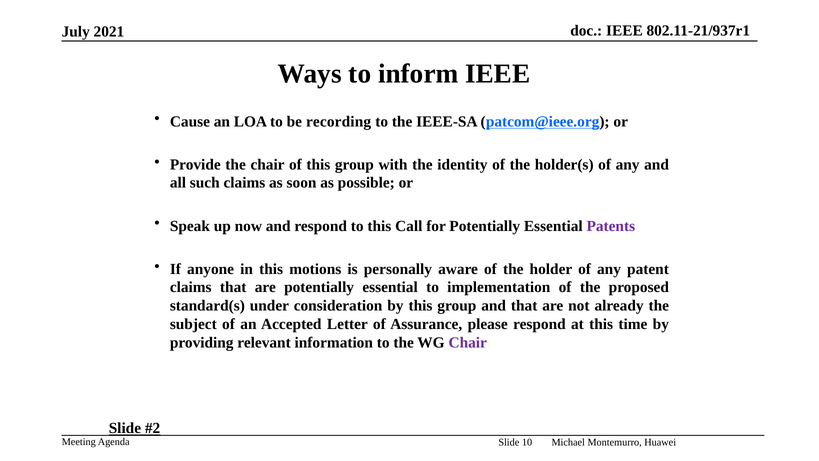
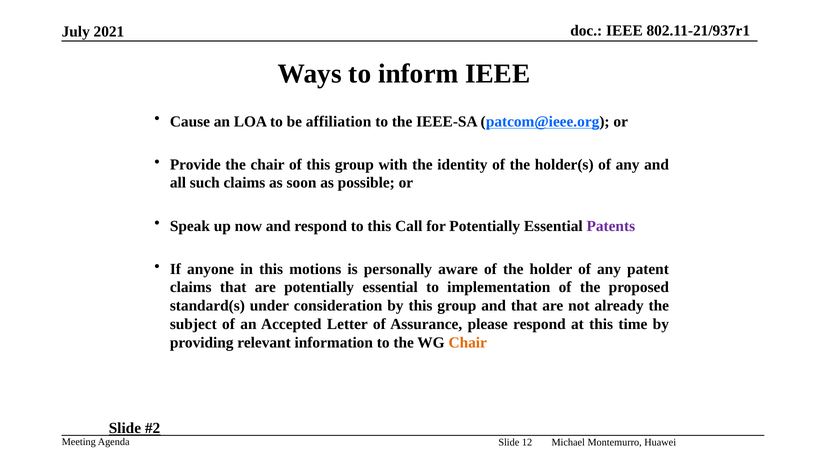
recording: recording -> affiliation
Chair at (468, 342) colour: purple -> orange
10: 10 -> 12
